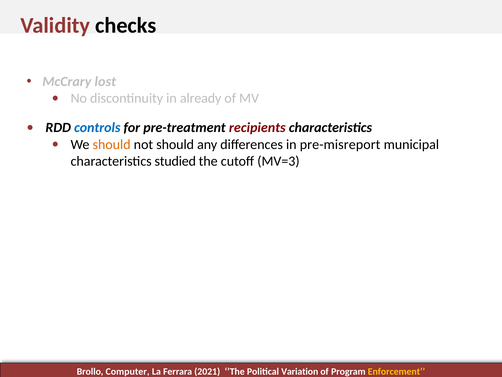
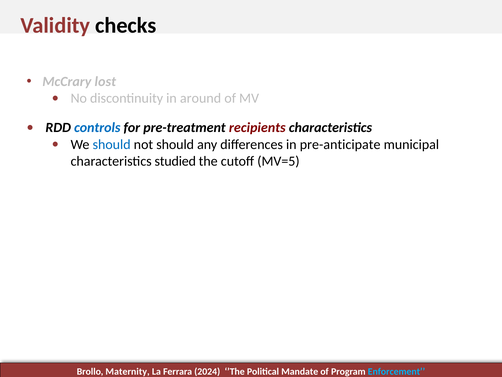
already: already -> around
should at (112, 144) colour: orange -> blue
pre-misreport: pre-misreport -> pre-anticipate
MV=3: MV=3 -> MV=5
Computer: Computer -> Maternity
2021: 2021 -> 2024
Variation: Variation -> Mandate
Enforcement colour: yellow -> light blue
